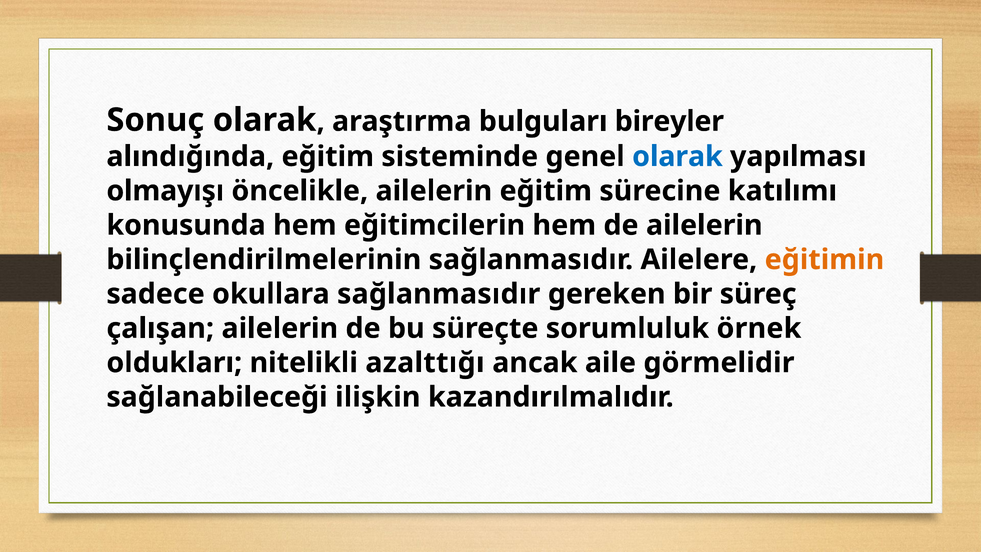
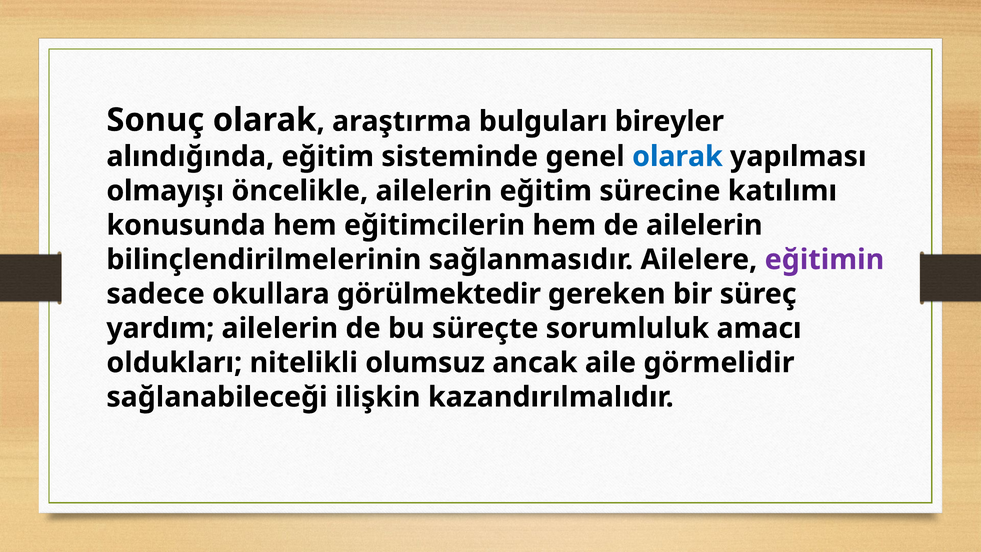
eğitimin colour: orange -> purple
okullara sağlanmasıdır: sağlanmasıdır -> görülmektedir
çalışan: çalışan -> yardım
örnek: örnek -> amacı
azalttığı: azalttığı -> olumsuz
